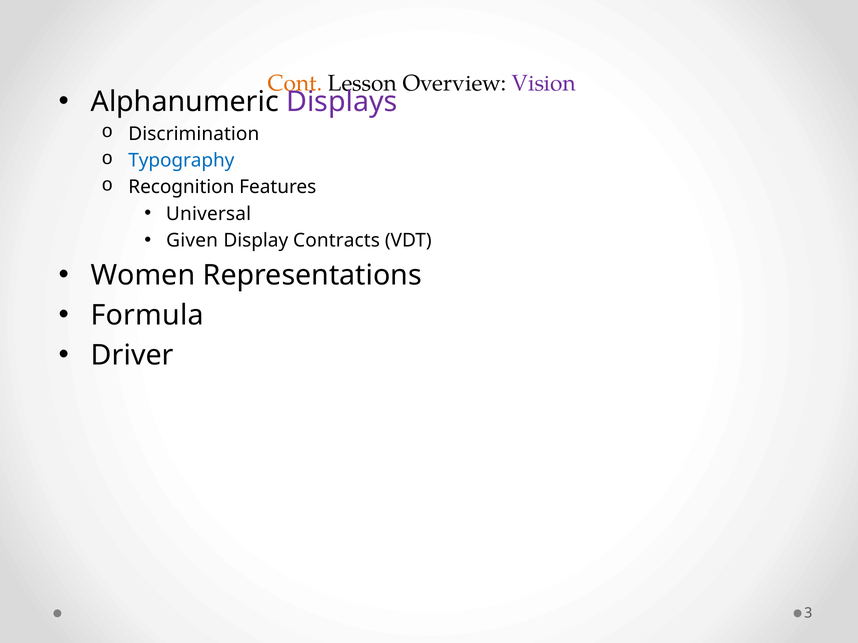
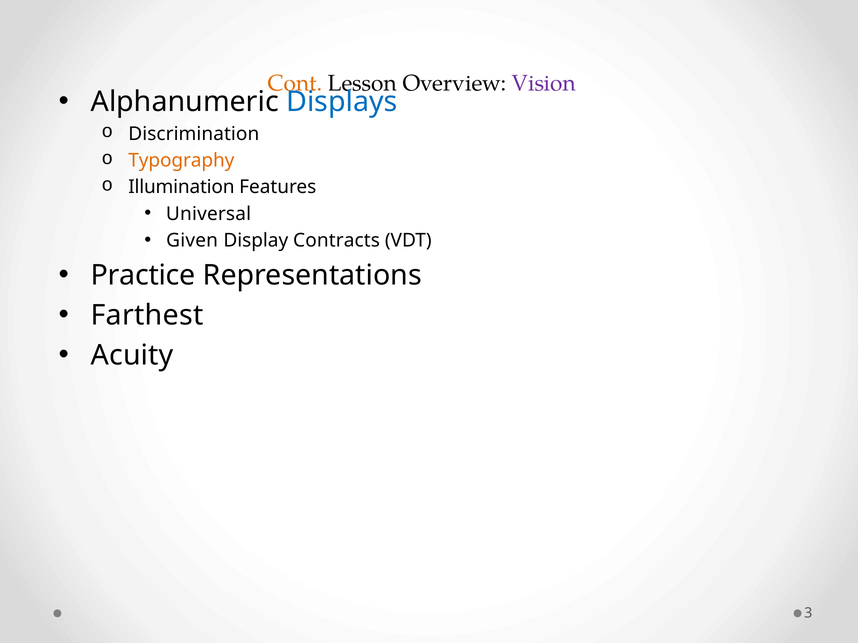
Displays colour: purple -> blue
Typography colour: blue -> orange
Recognition: Recognition -> Illumination
Women: Women -> Practice
Formula: Formula -> Farthest
Driver: Driver -> Acuity
